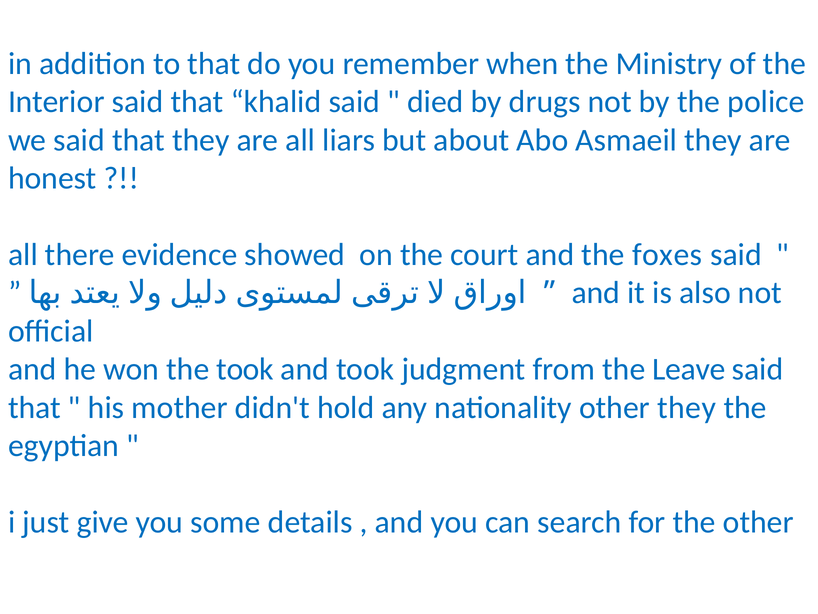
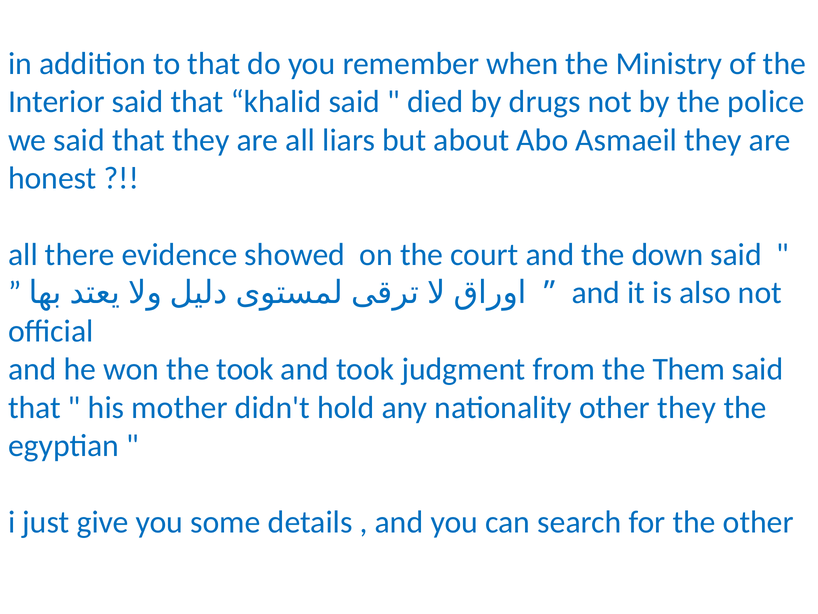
foxes: foxes -> down
Leave: Leave -> Them
